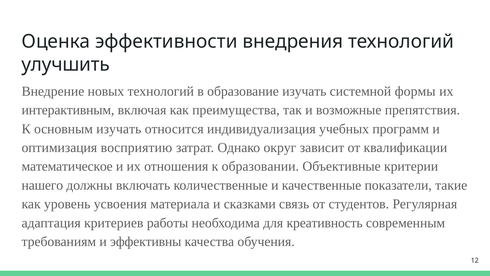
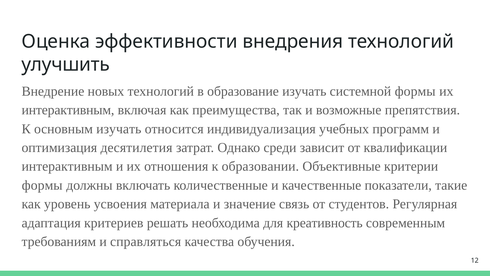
восприятию: восприятию -> десятилетия
округ: округ -> среди
математическое at (67, 166): математическое -> интерактивным
нашего at (42, 185): нашего -> формы
сказками: сказками -> значение
работы: работы -> решать
эффективны: эффективны -> справляться
